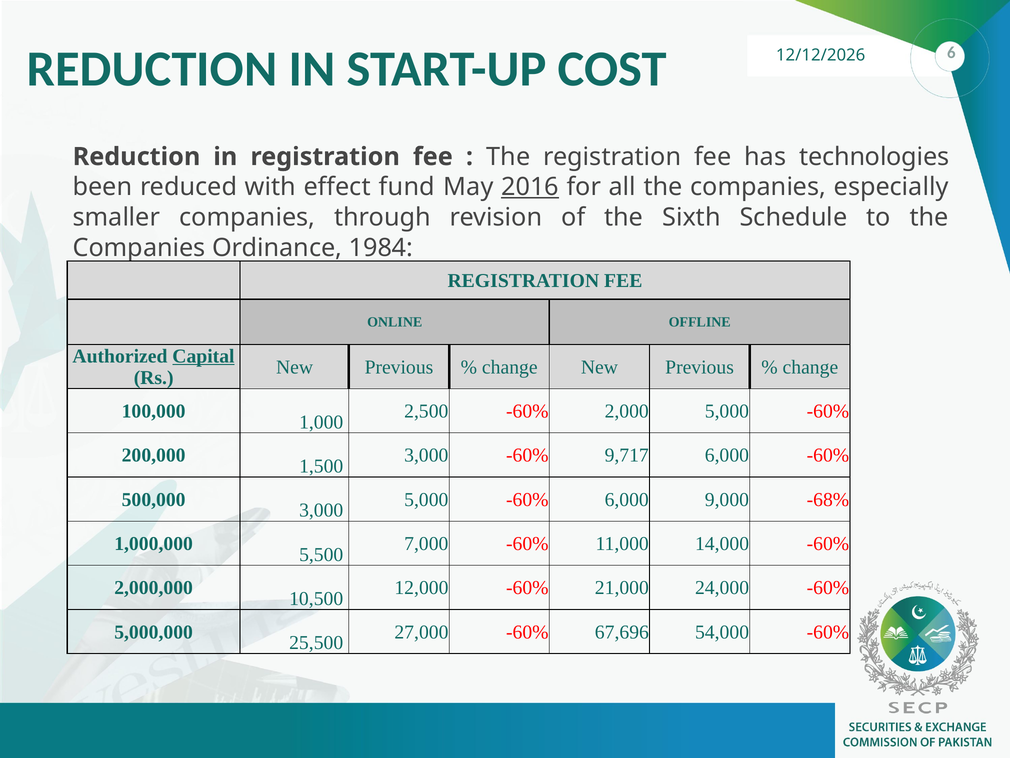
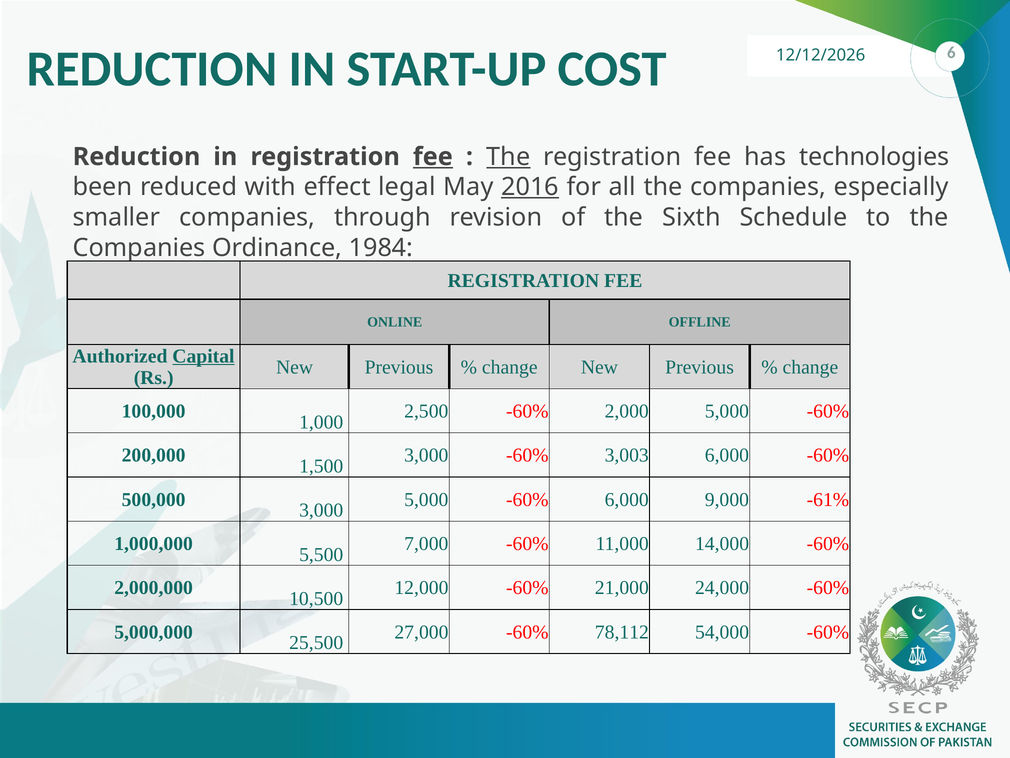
fee at (433, 157) underline: none -> present
The at (508, 157) underline: none -> present
fund: fund -> legal
9,717: 9,717 -> 3,003
-68%: -68% -> -61%
67,696: 67,696 -> 78,112
